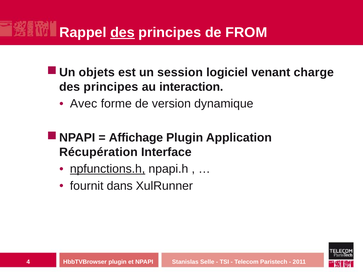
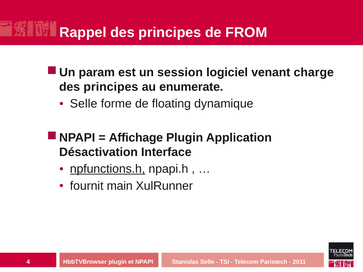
des at (122, 32) underline: present -> none
objets: objets -> param
interaction: interaction -> enumerate
Avec at (84, 104): Avec -> Selle
version: version -> floating
Récupération: Récupération -> Désactivation
dans: dans -> main
